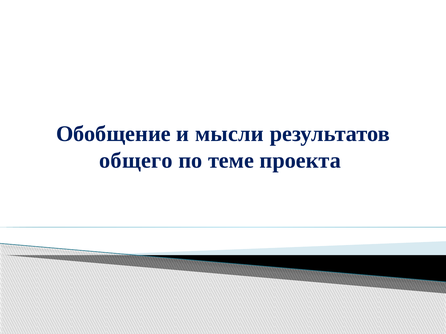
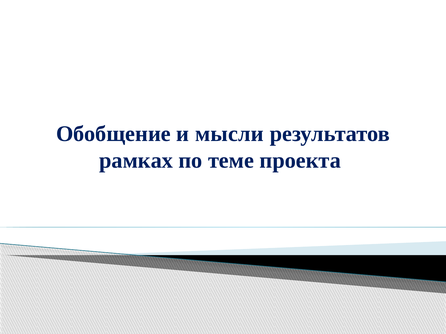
общего: общего -> рамках
